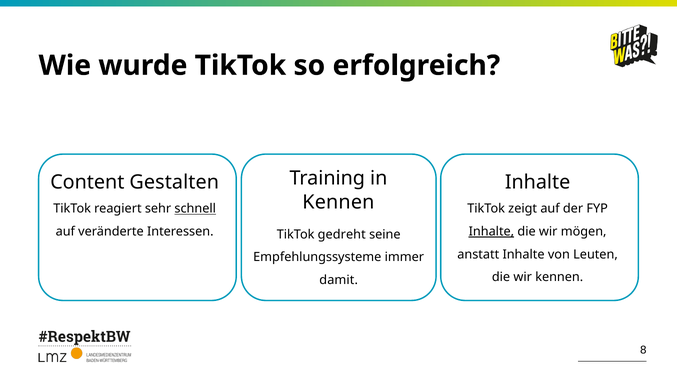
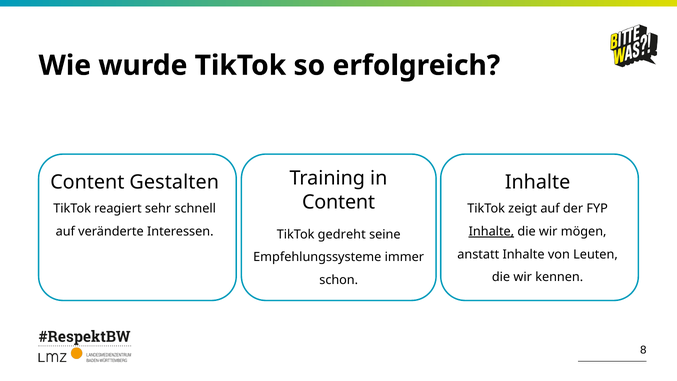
Kennen at (338, 202): Kennen -> Content
schnell underline: present -> none
damit: damit -> schon
